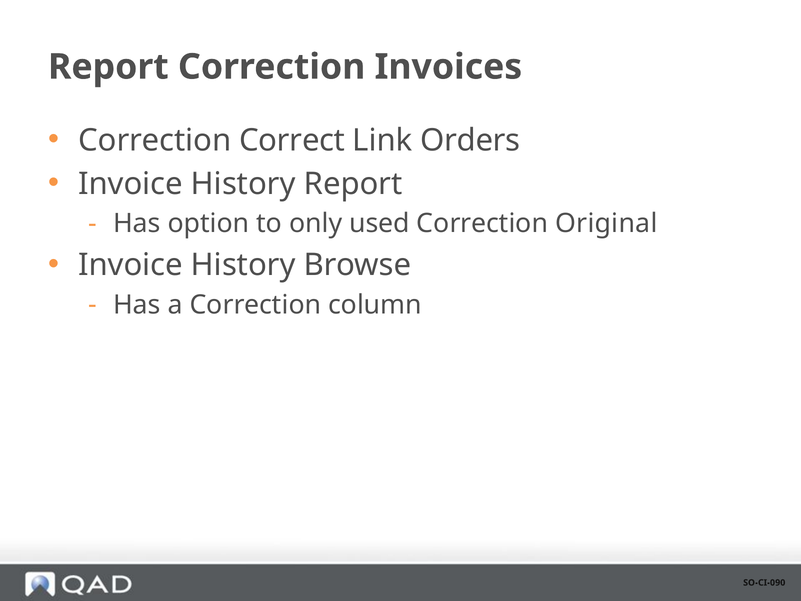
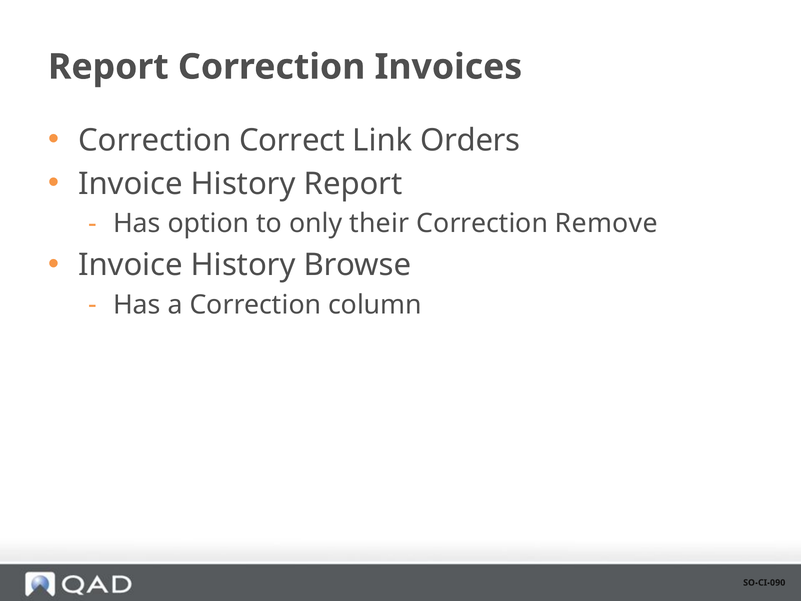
used: used -> their
Original: Original -> Remove
